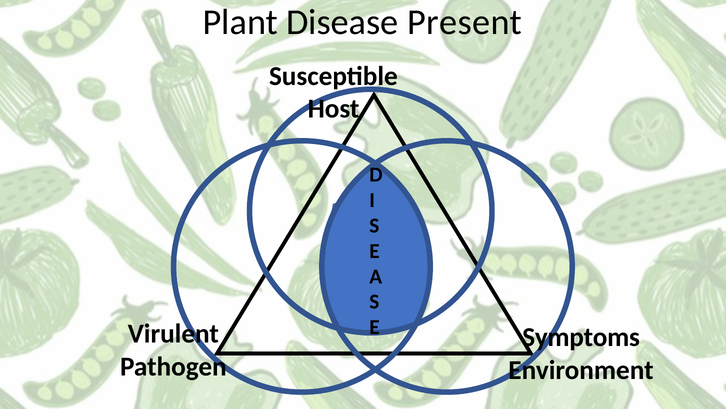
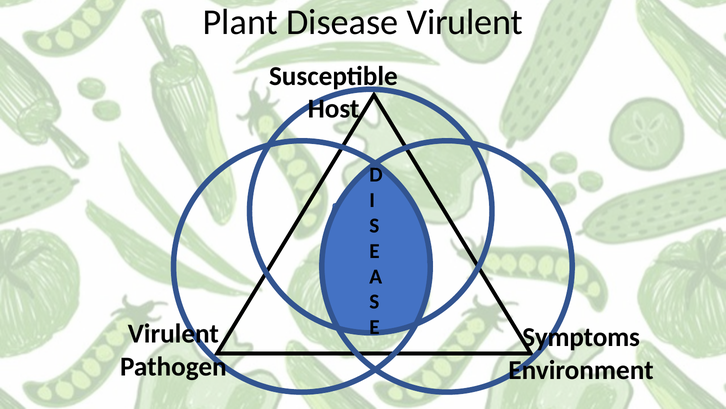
Disease Present: Present -> Virulent
